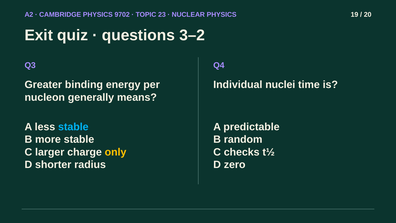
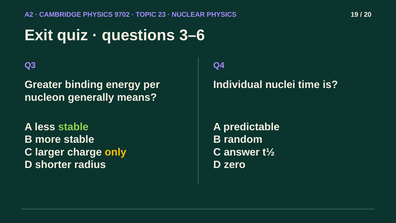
3–2: 3–2 -> 3–6
stable at (73, 127) colour: light blue -> light green
checks: checks -> answer
